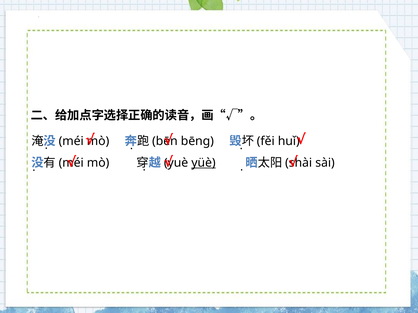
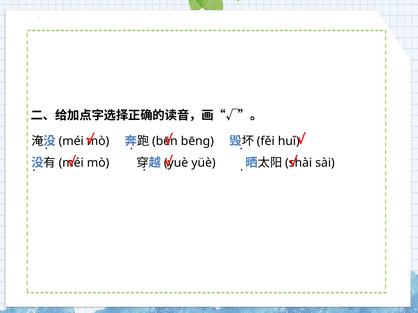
yüè underline: present -> none
